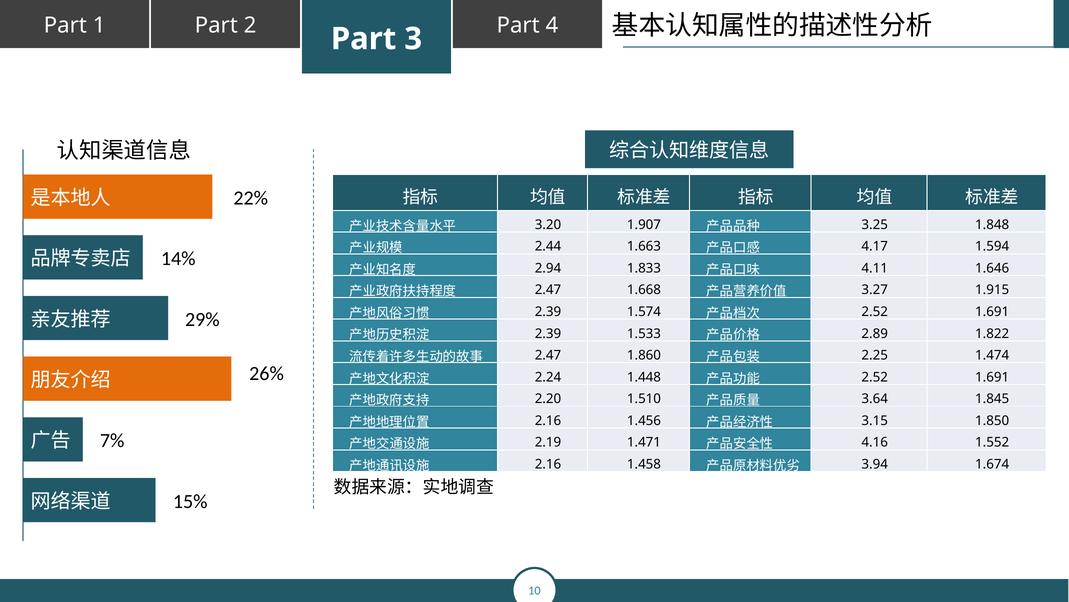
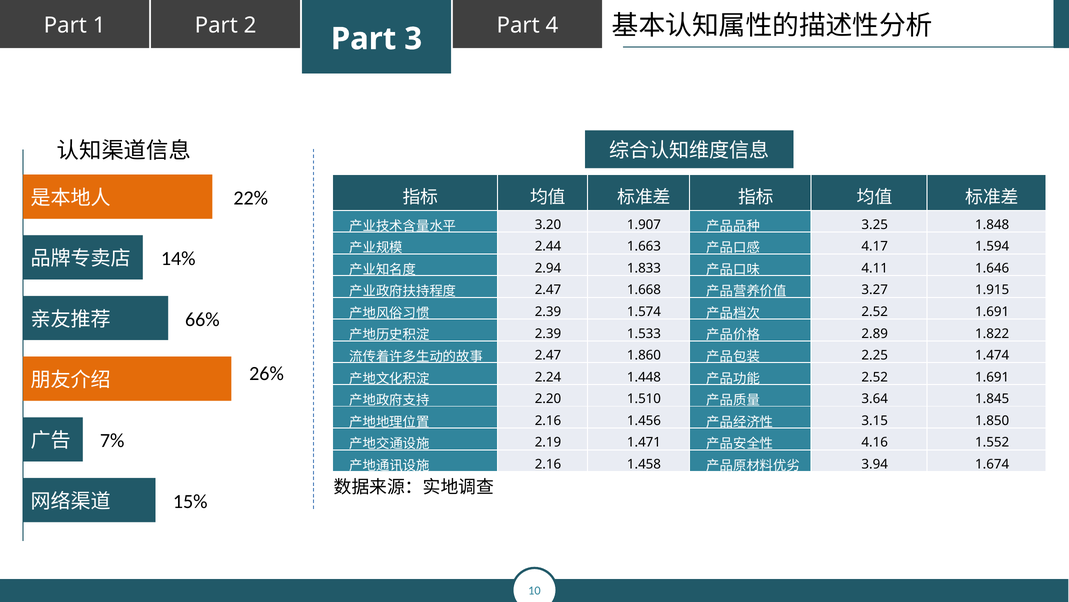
29%: 29% -> 66%
